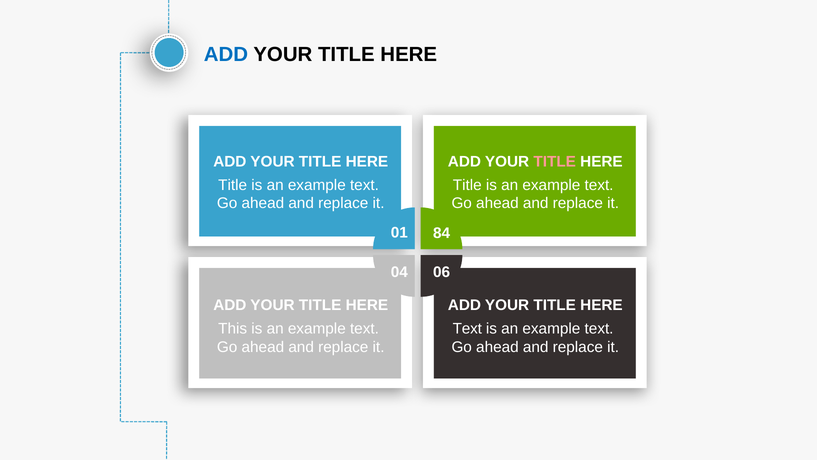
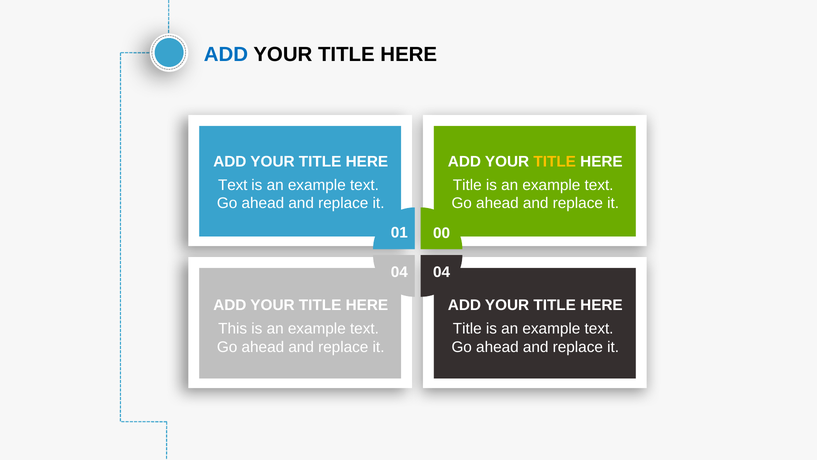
TITLE at (555, 161) colour: pink -> yellow
Title at (233, 185): Title -> Text
84: 84 -> 00
04 06: 06 -> 04
Text at (467, 328): Text -> Title
